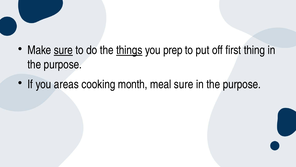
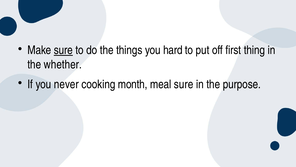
things underline: present -> none
prep: prep -> hard
purpose at (63, 64): purpose -> whether
areas: areas -> never
